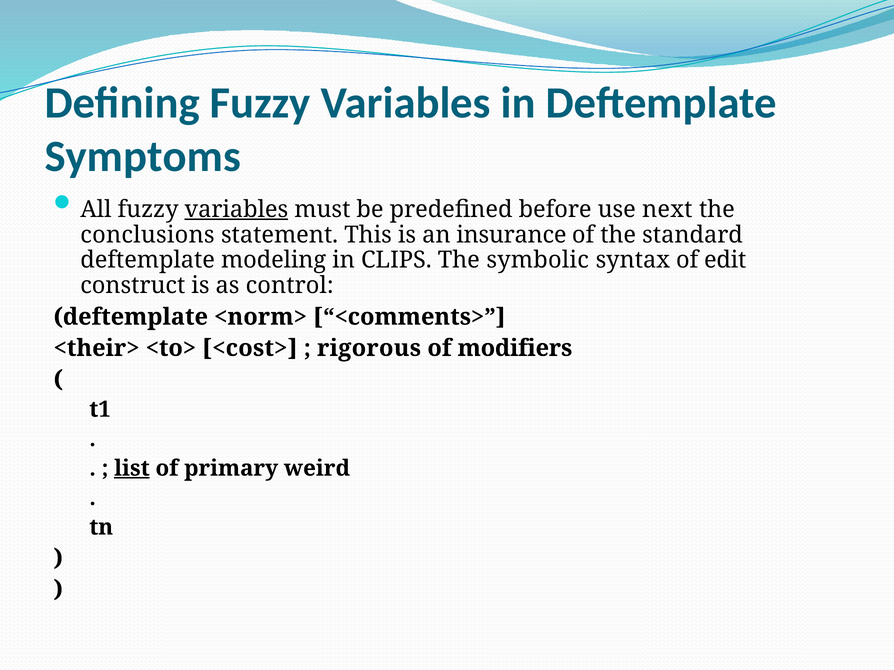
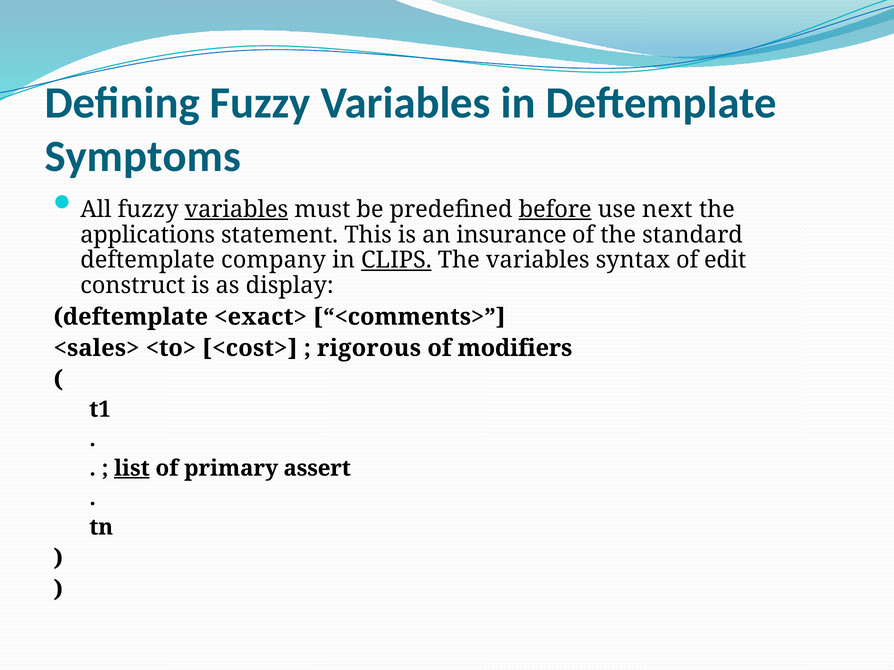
before underline: none -> present
conclusions: conclusions -> applications
modeling: modeling -> company
CLIPS underline: none -> present
The symbolic: symbolic -> variables
control: control -> display
<norm>: <norm> -> <exact>
<their>: <their> -> <sales>
weird: weird -> assert
